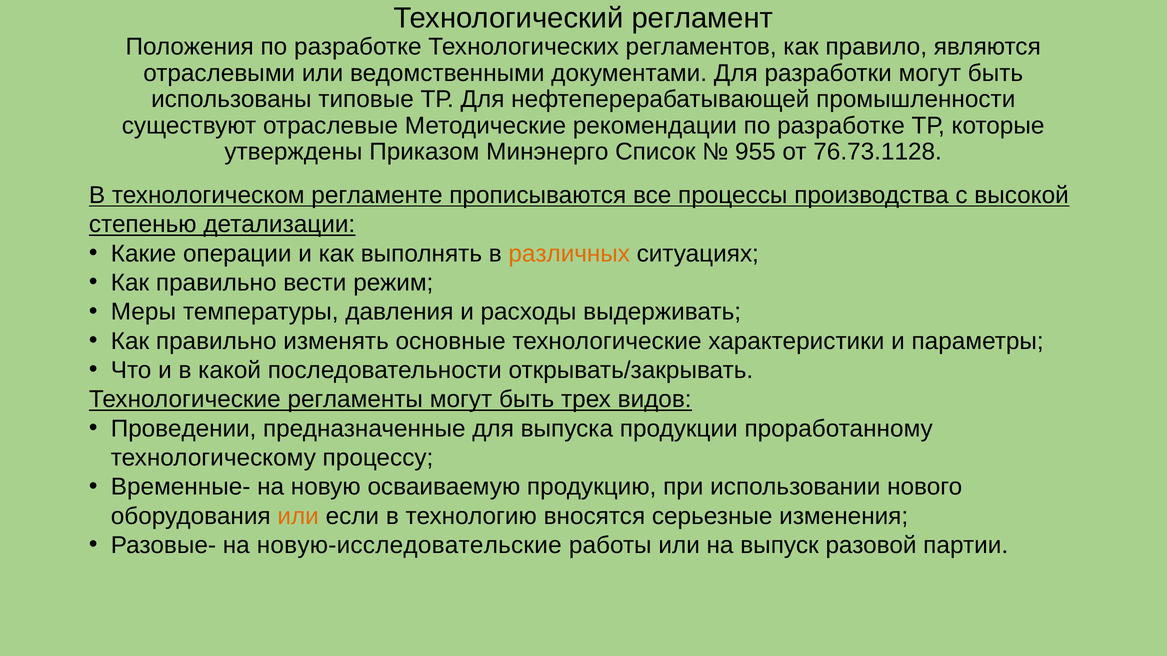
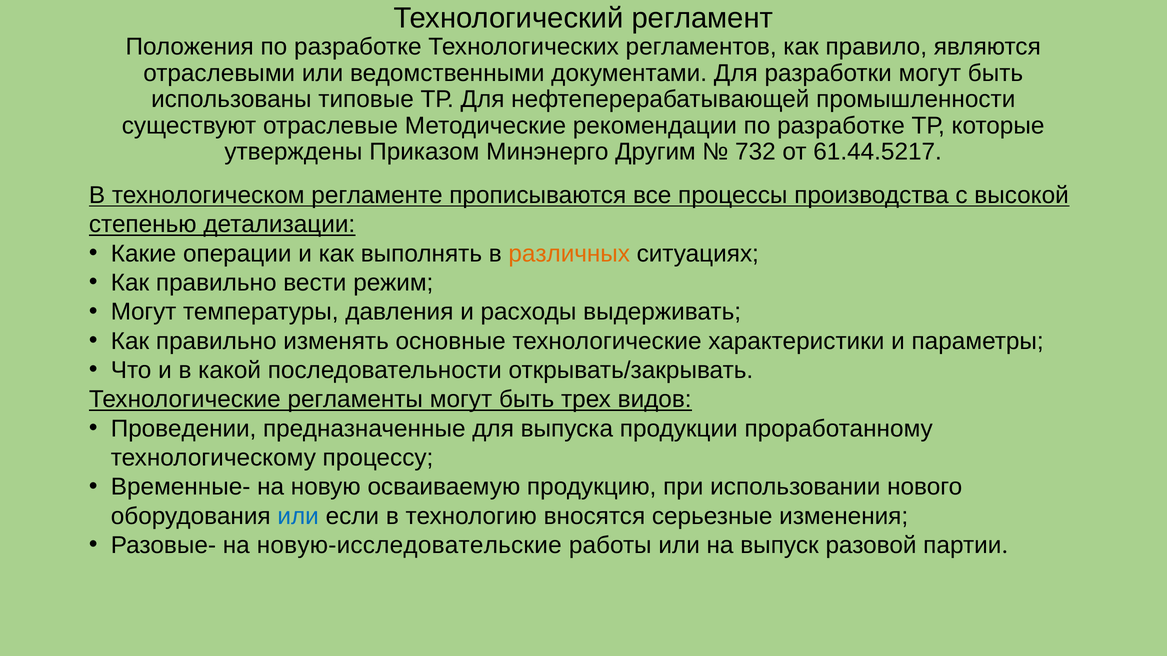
Список: Список -> Другим
955: 955 -> 732
76.73.1128: 76.73.1128 -> 61.44.5217
Меры at (143, 312): Меры -> Могут
или at (298, 516) colour: orange -> blue
